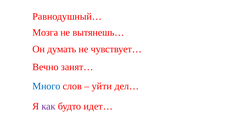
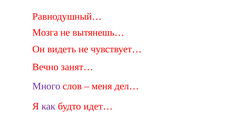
думать: думать -> видеть
Много colour: blue -> purple
уйти: уйти -> меня
